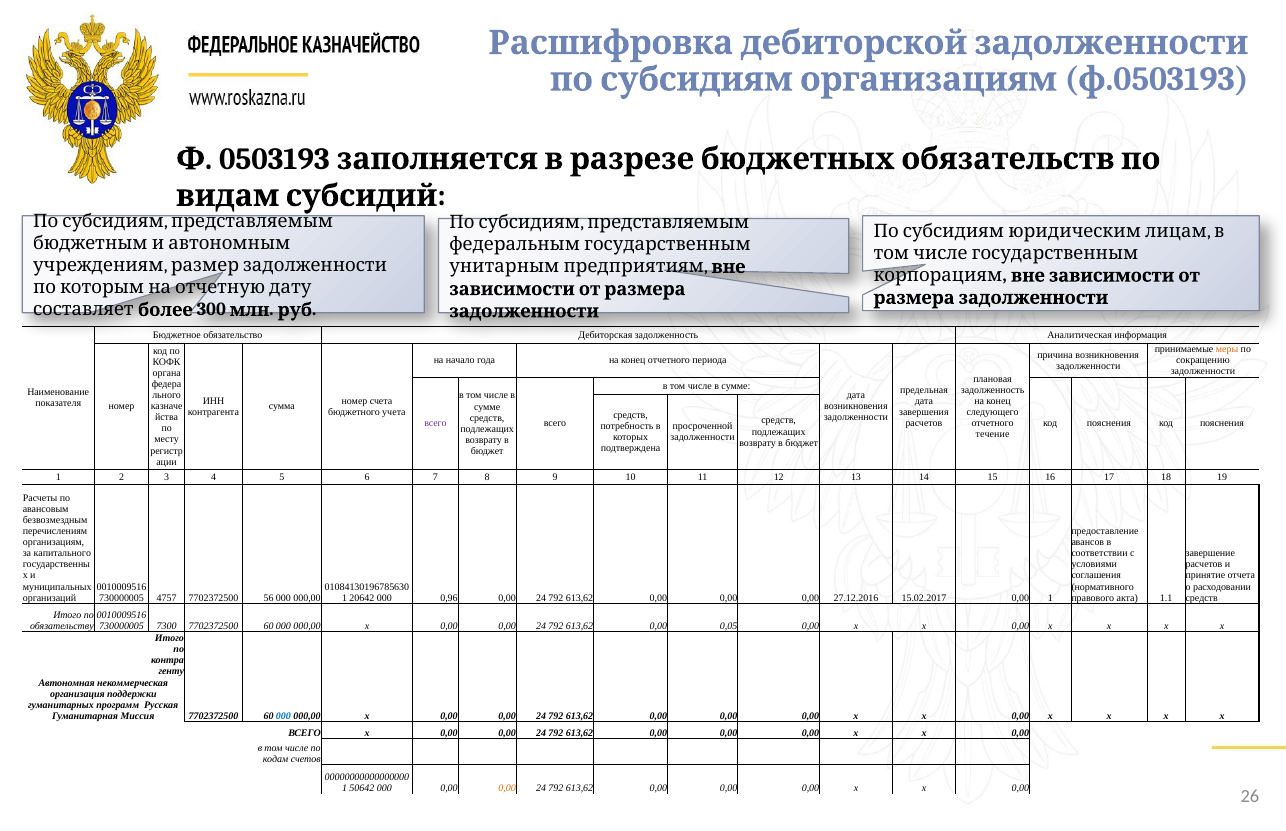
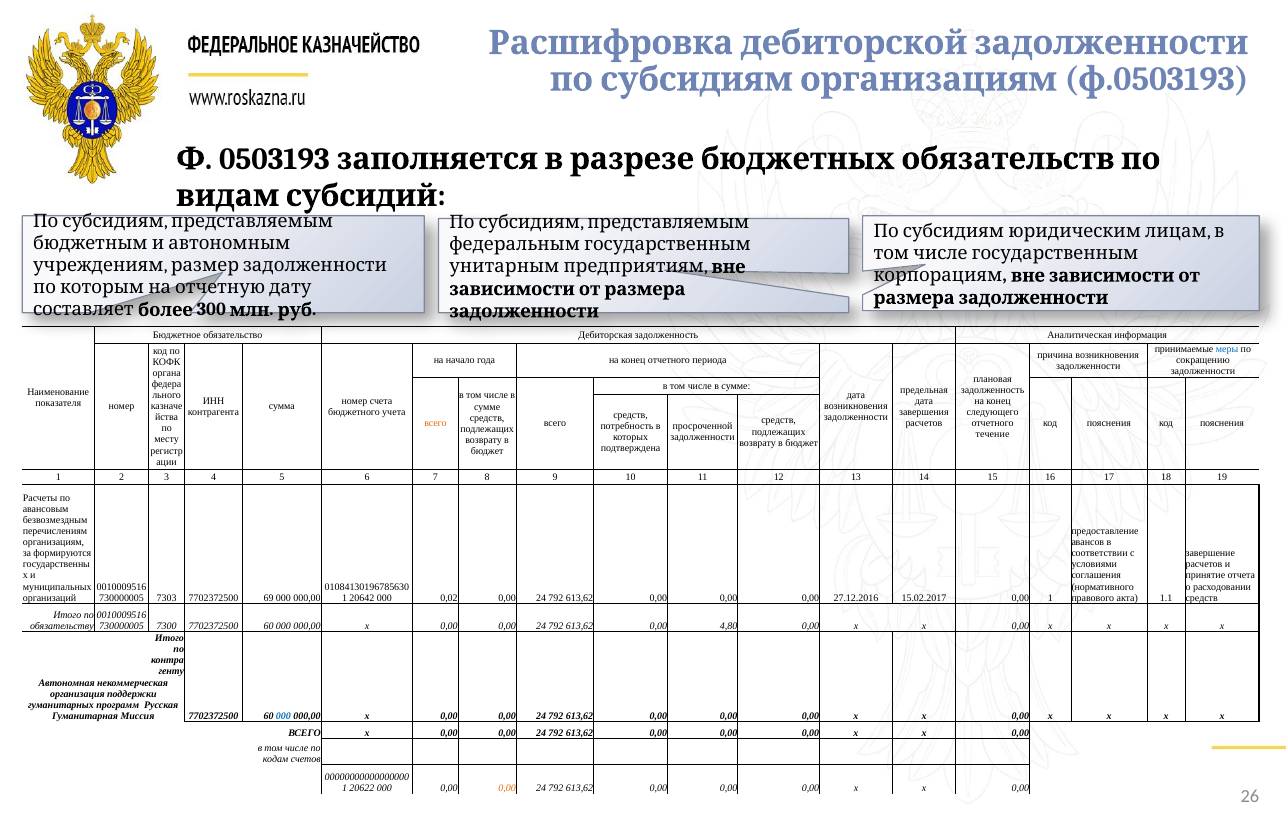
меры colour: orange -> blue
всего at (435, 423) colour: purple -> orange
капитального: капитального -> формируются
4757: 4757 -> 7303
56: 56 -> 69
0,96: 0,96 -> 0,02
0,05: 0,05 -> 4,80
50642: 50642 -> 20622
